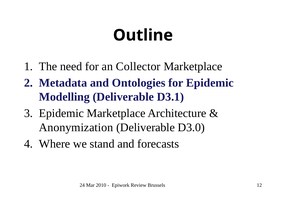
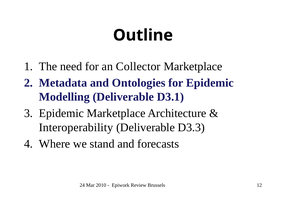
Anonymization: Anonymization -> Interoperability
D3.0: D3.0 -> D3.3
